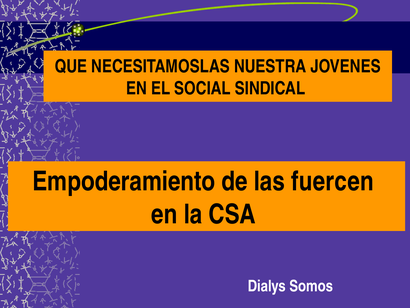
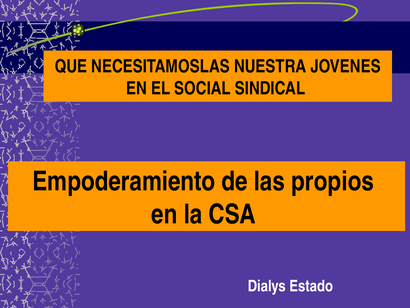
fuercen: fuercen -> propios
Somos: Somos -> Estado
